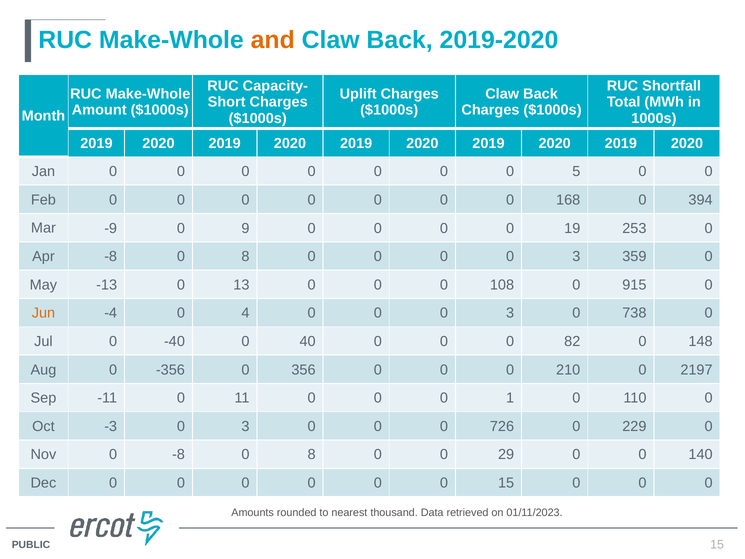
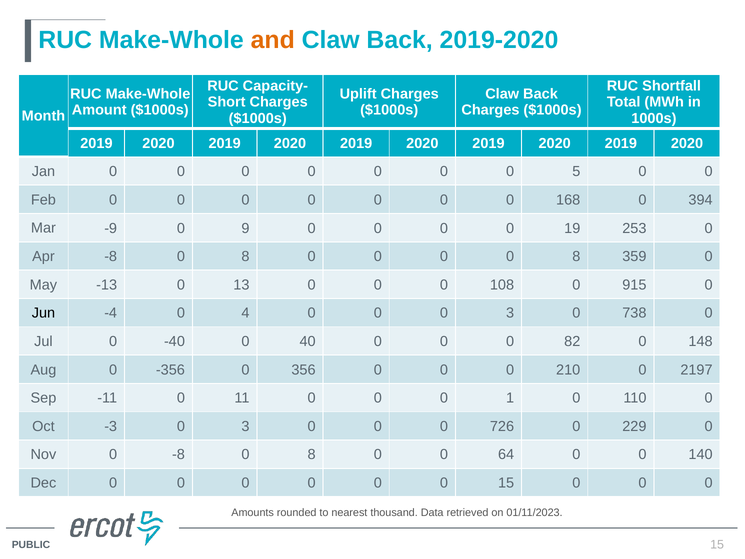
3 at (576, 256): 3 -> 8
Jun colour: orange -> black
29: 29 -> 64
